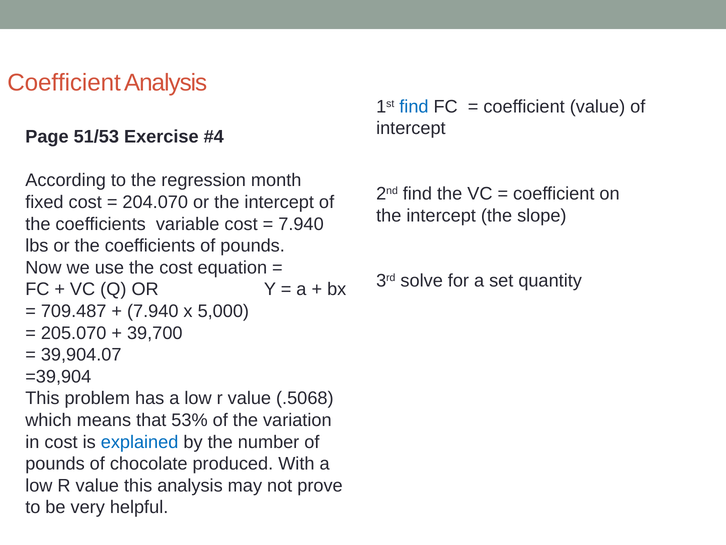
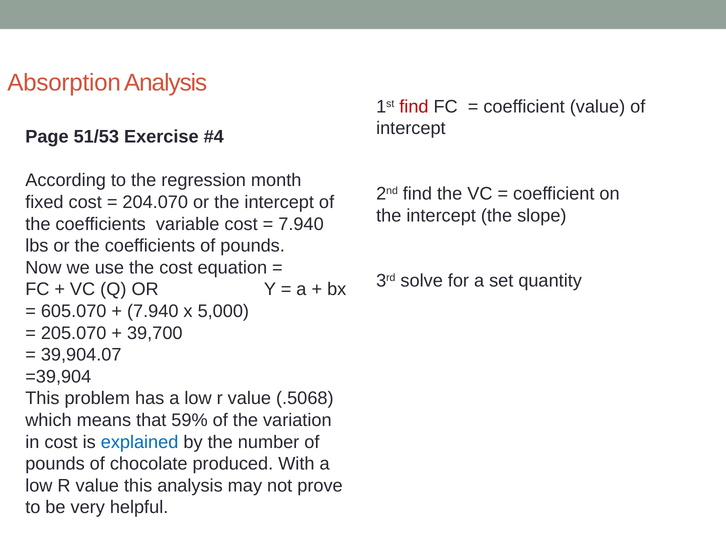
Coefficient at (64, 83): Coefficient -> Absorption
find at (414, 106) colour: blue -> red
709.487: 709.487 -> 605.070
53%: 53% -> 59%
